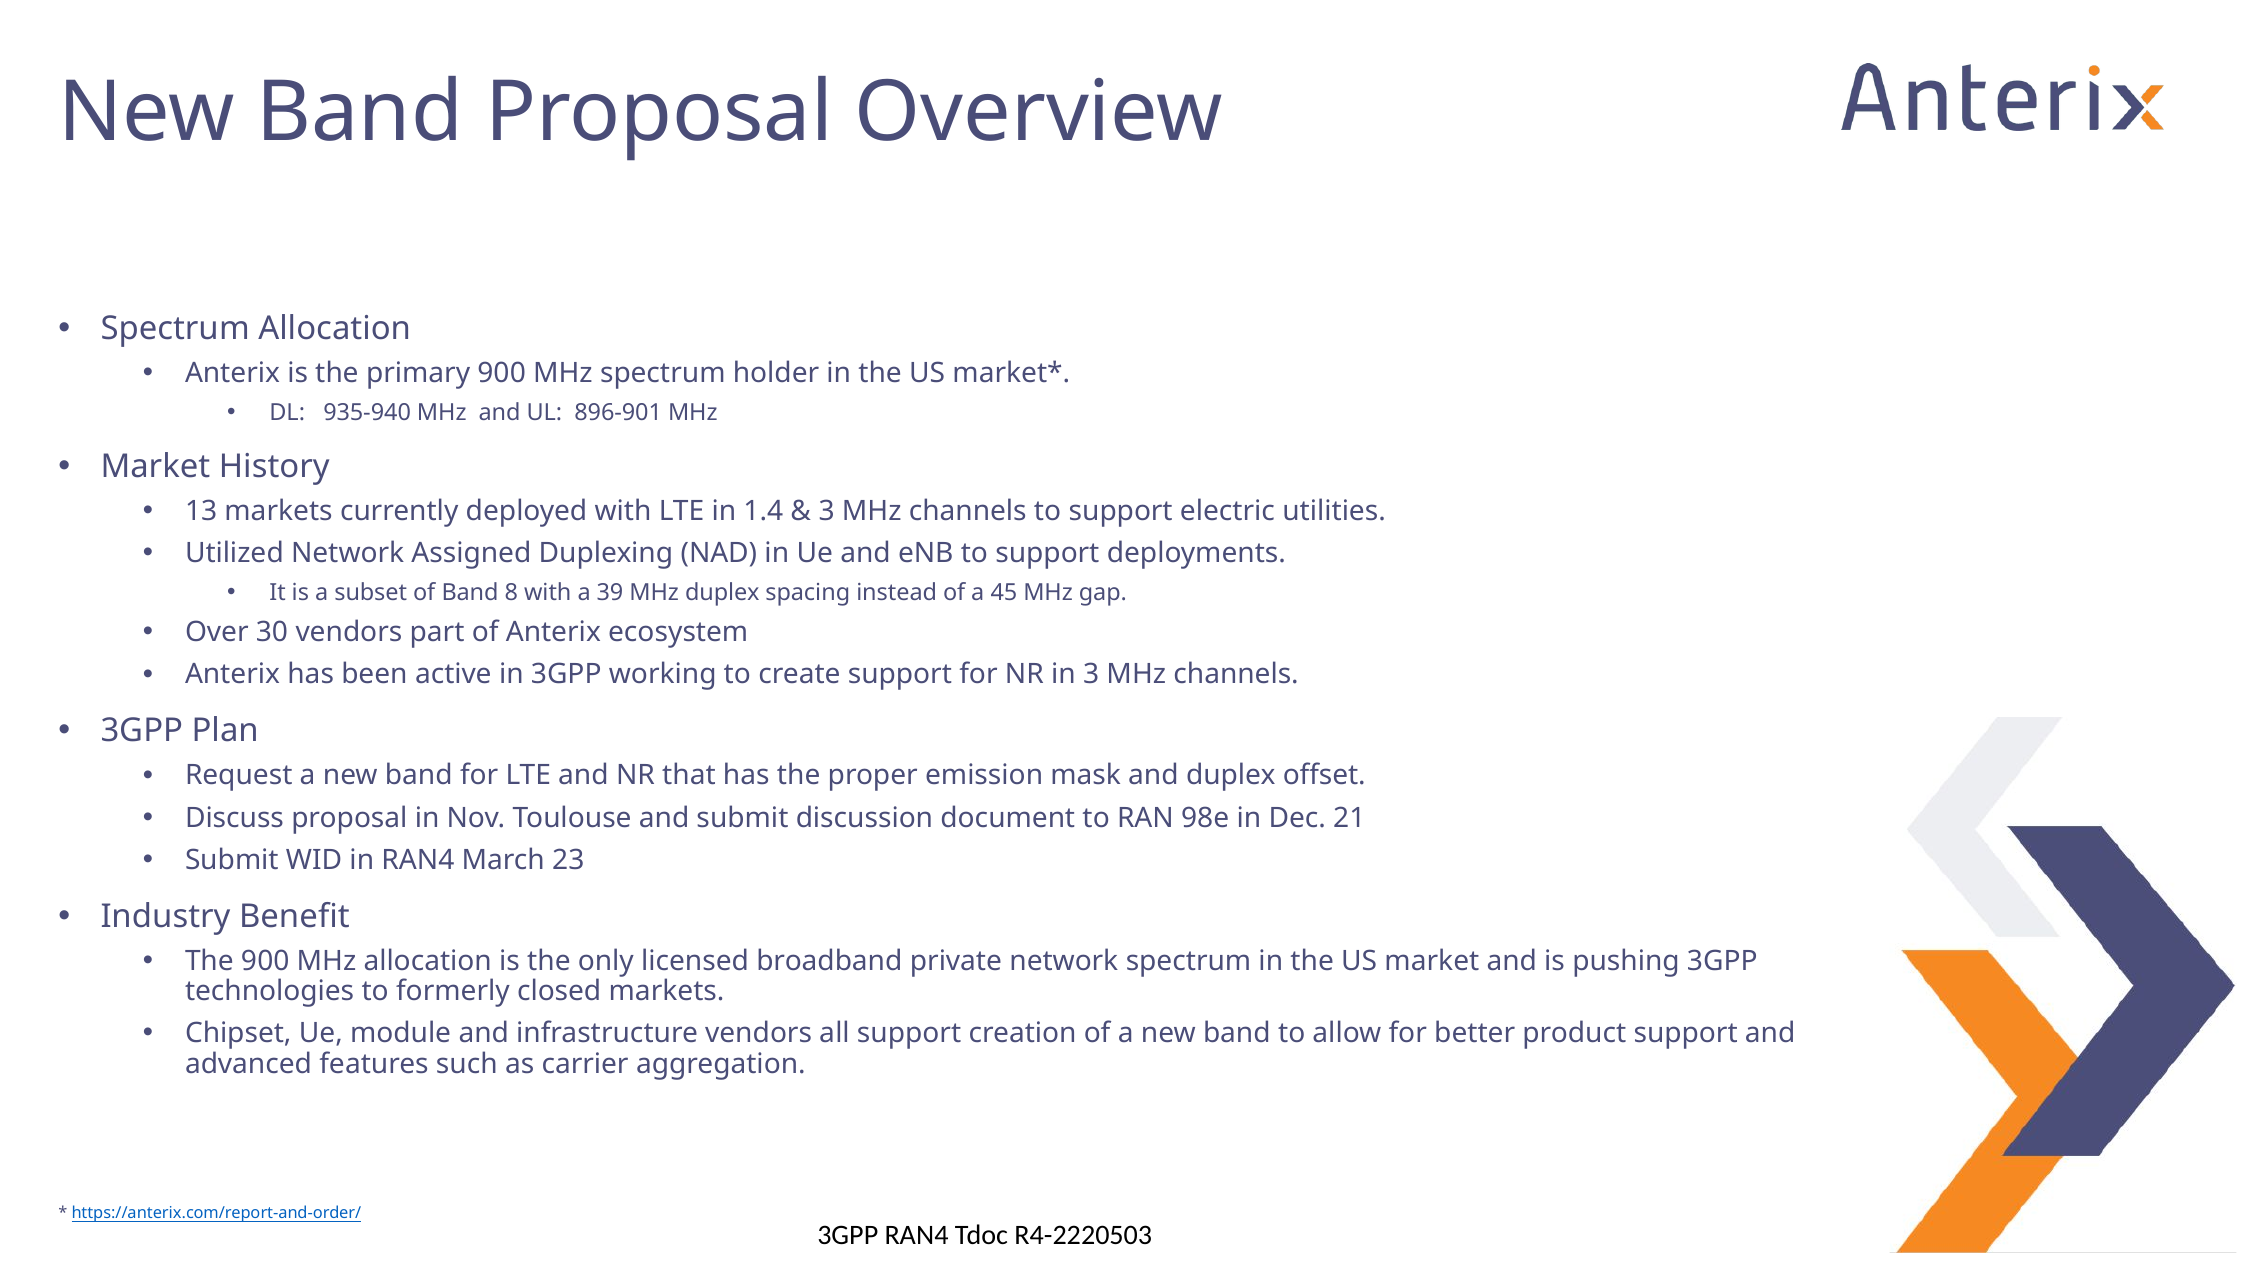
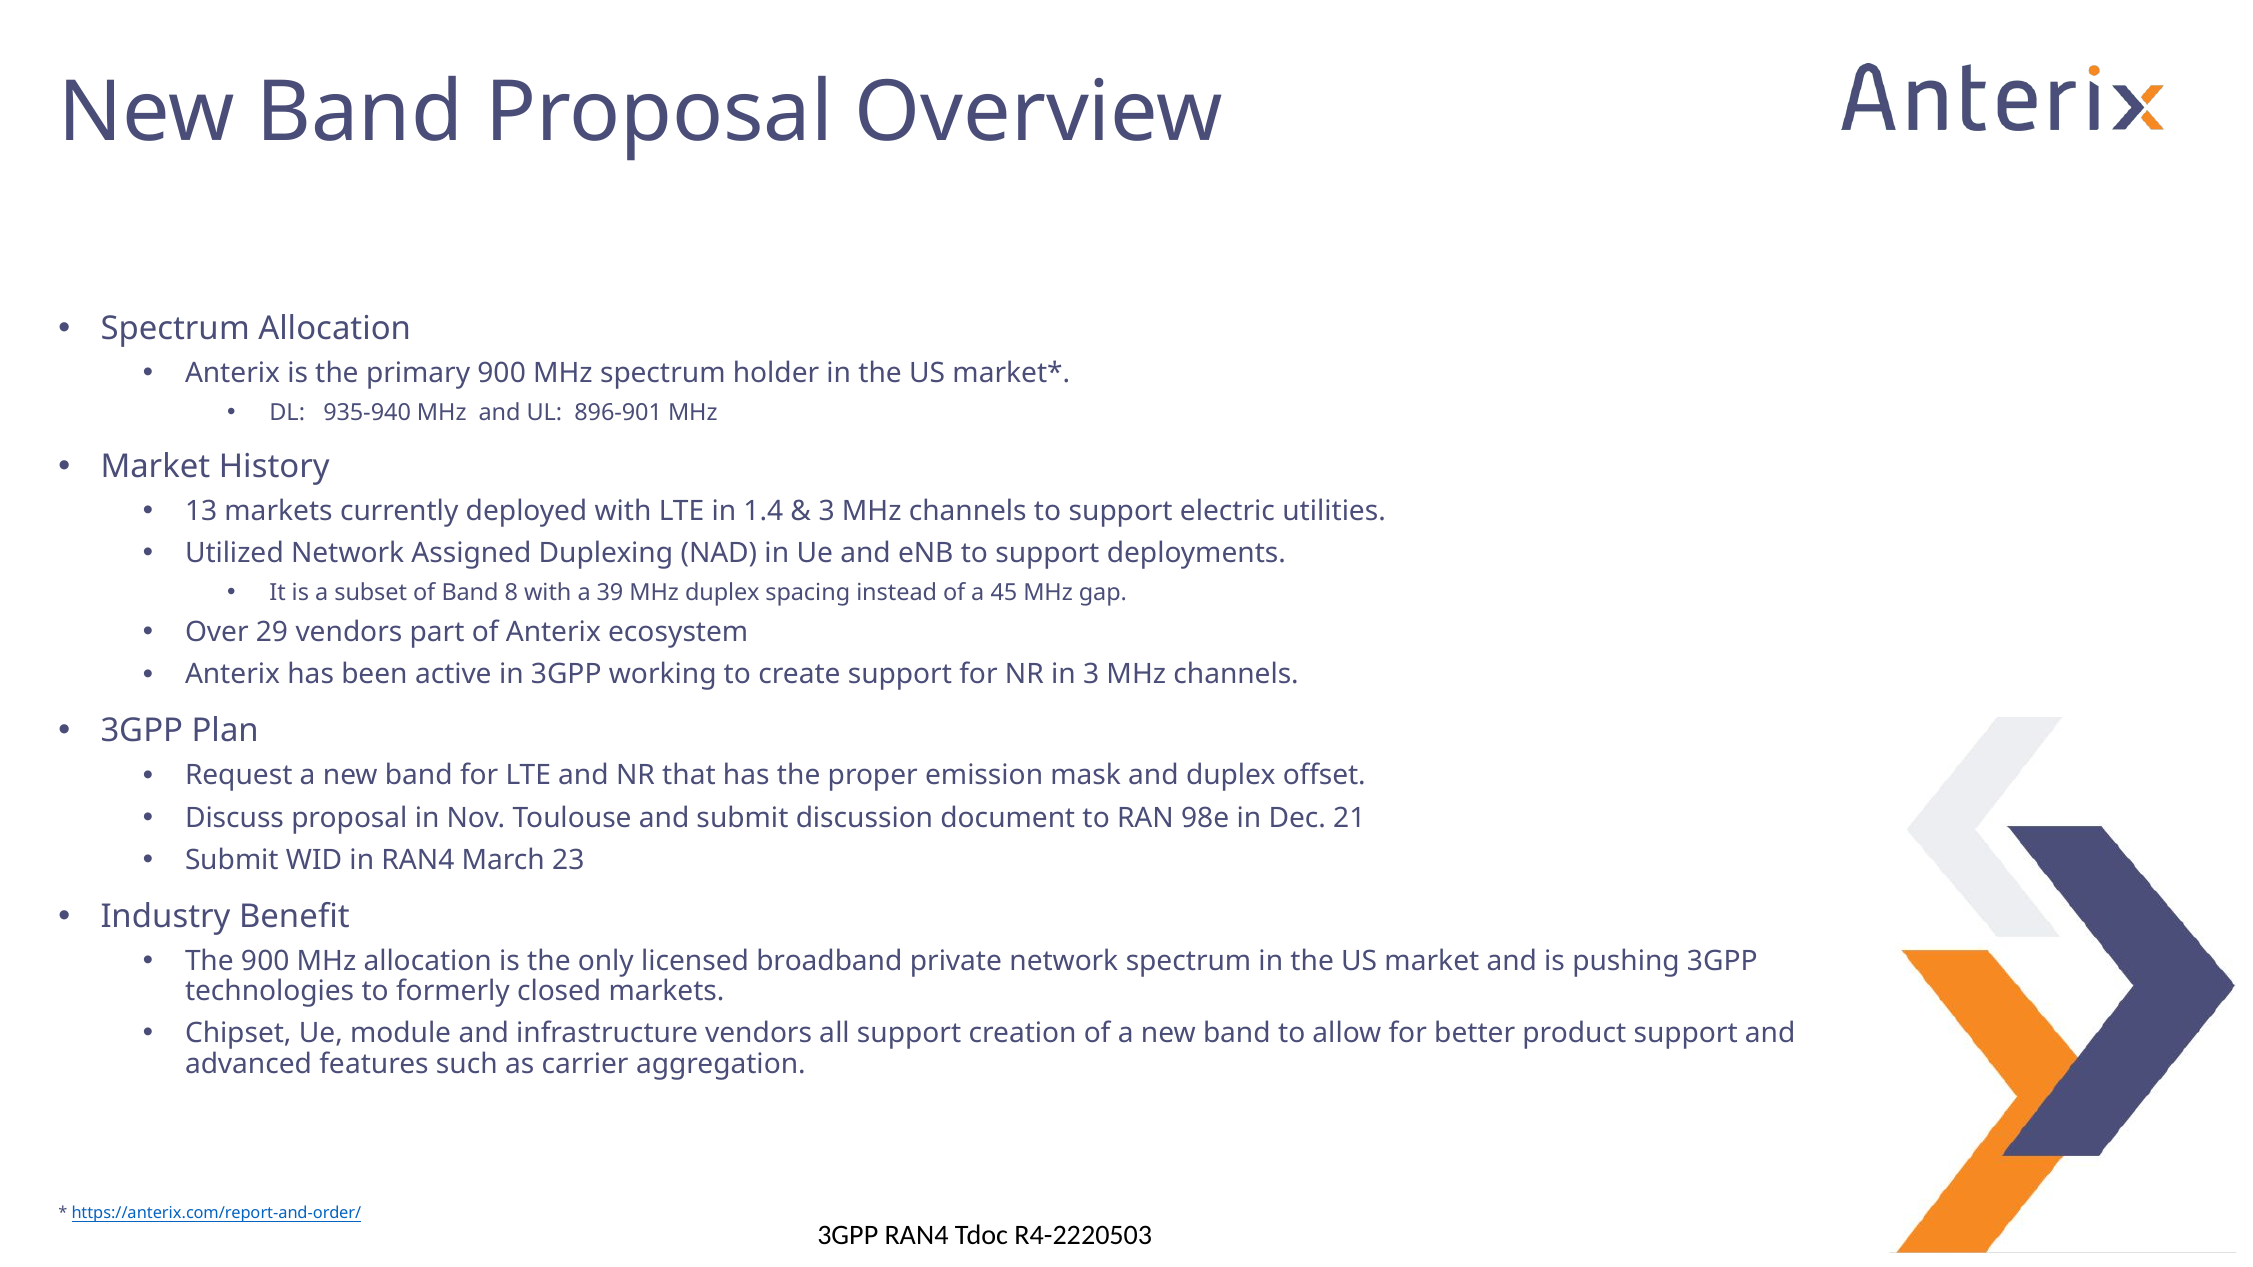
30: 30 -> 29
